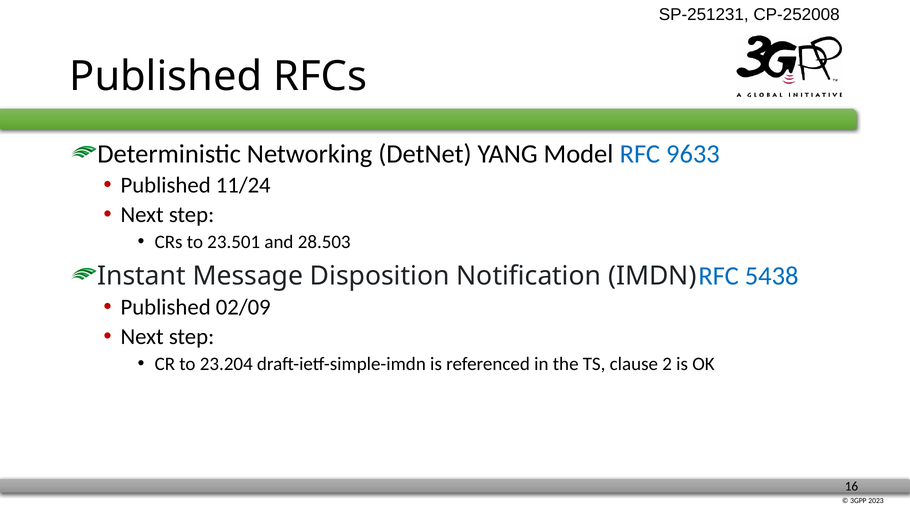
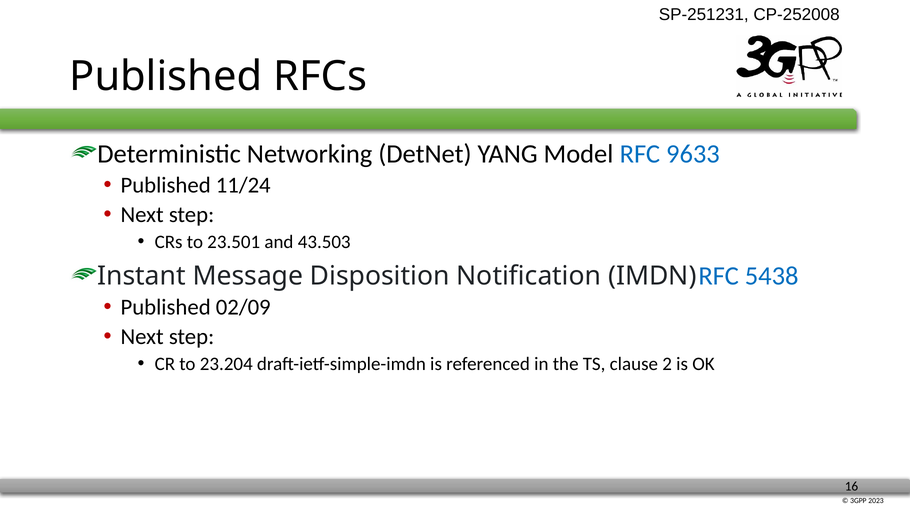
28.503: 28.503 -> 43.503
